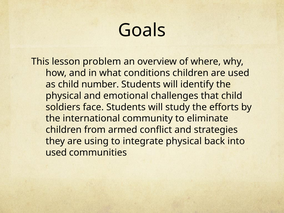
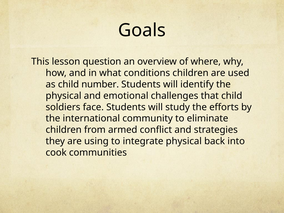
problem: problem -> question
used at (56, 153): used -> cook
